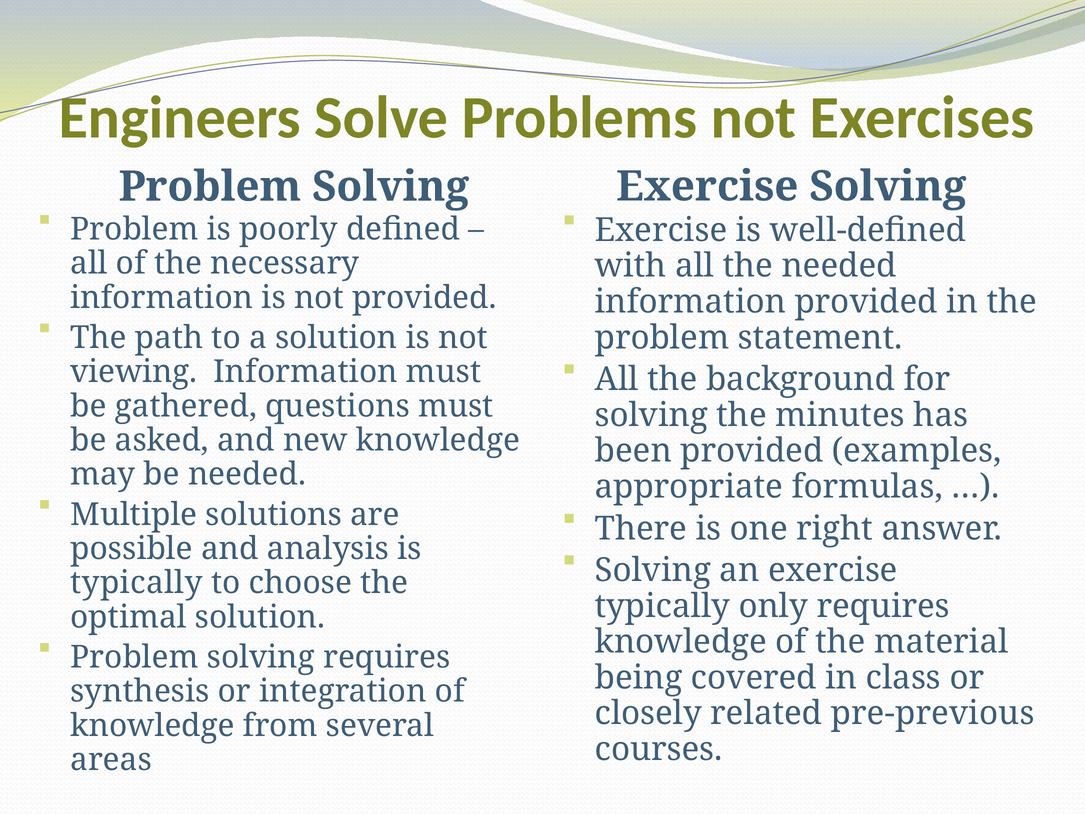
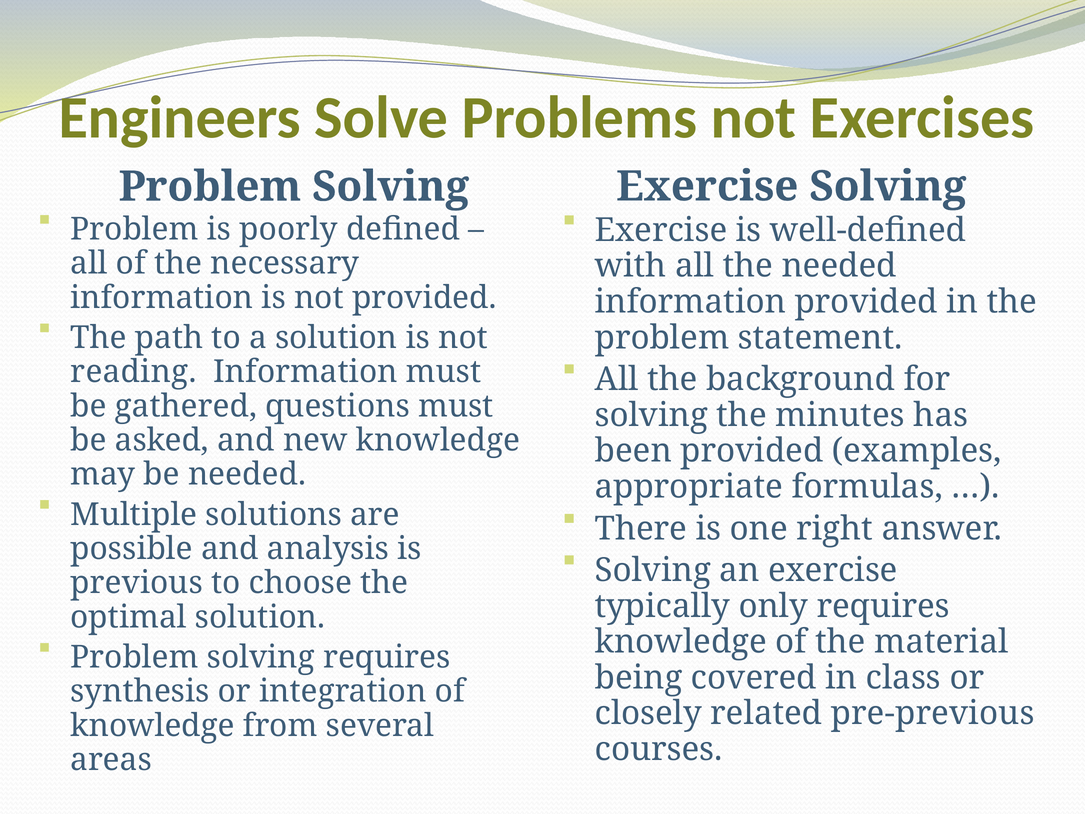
viewing: viewing -> reading
typically at (136, 583): typically -> previous
